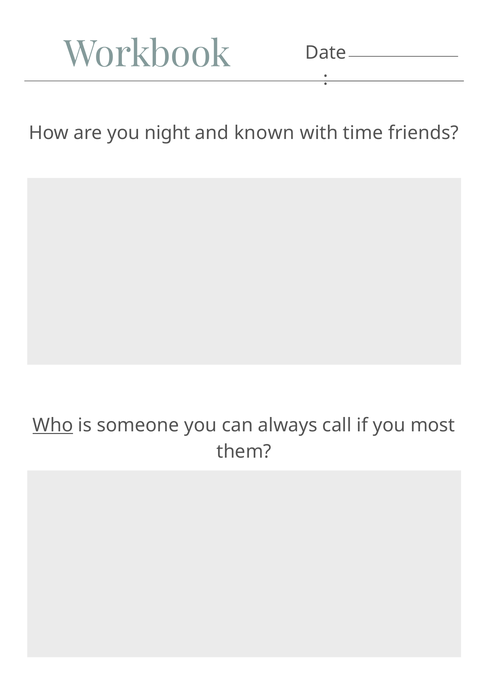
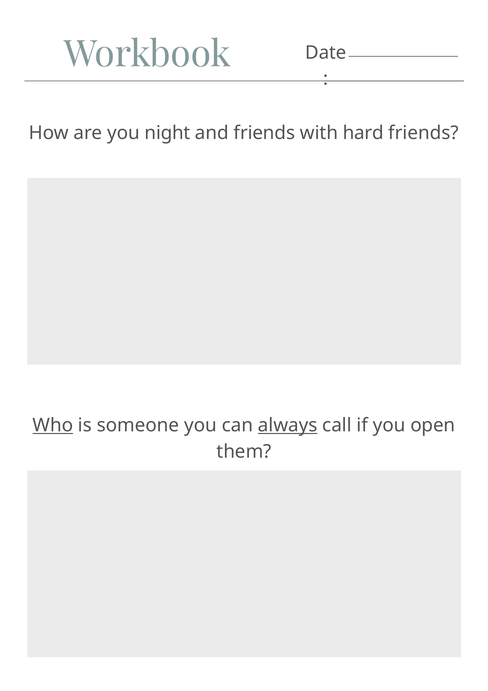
and known: known -> friends
time: time -> hard
always underline: none -> present
most: most -> open
